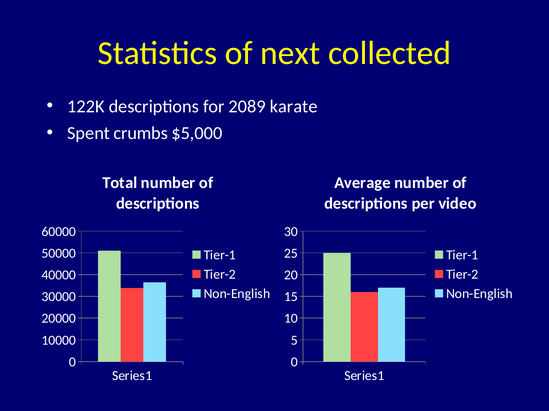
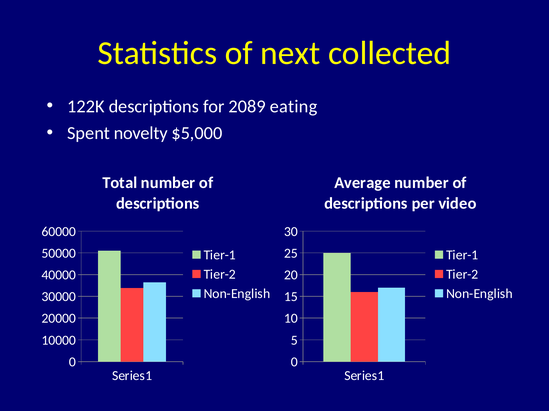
karate: karate -> eating
crumbs: crumbs -> novelty
